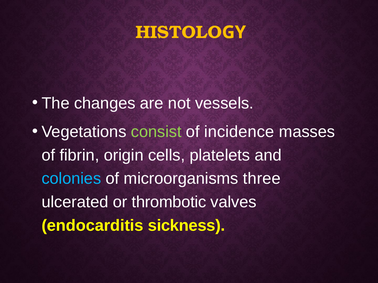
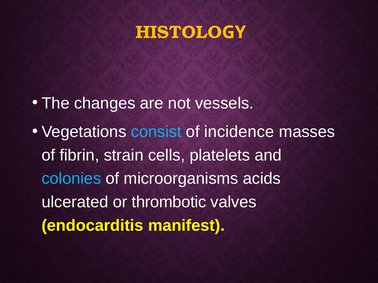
consist colour: light green -> light blue
origin: origin -> strain
three: three -> acids
sickness: sickness -> manifest
